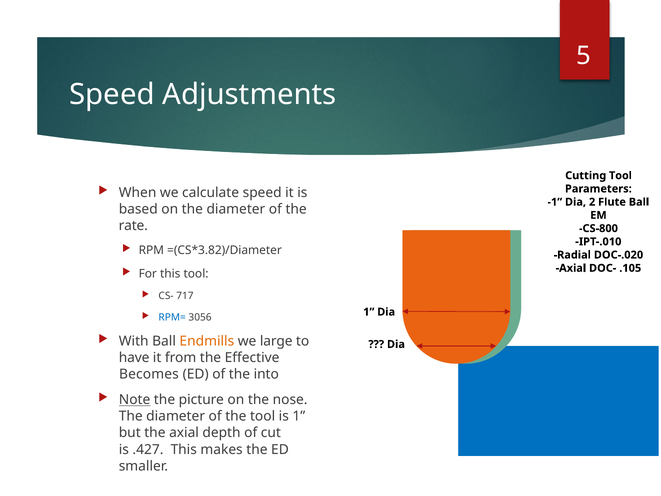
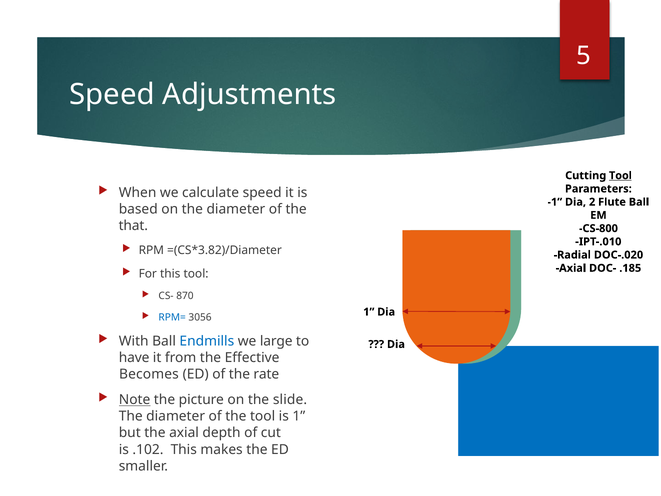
Tool at (620, 175) underline: none -> present
rate: rate -> that
.105: .105 -> .185
717: 717 -> 870
Endmills colour: orange -> blue
into: into -> rate
nose: nose -> slide
.427: .427 -> .102
